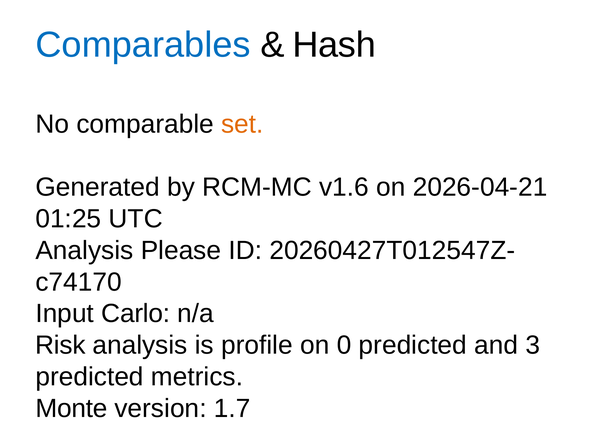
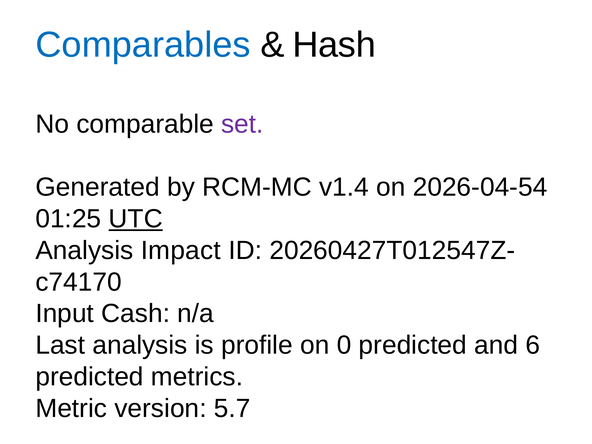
set colour: orange -> purple
v1.6: v1.6 -> v1.4
2026-04-21: 2026-04-21 -> 2026-04-54
UTC underline: none -> present
Please: Please -> Impact
Carlo: Carlo -> Cash
Risk: Risk -> Last
3: 3 -> 6
Monte: Monte -> Metric
1.7: 1.7 -> 5.7
